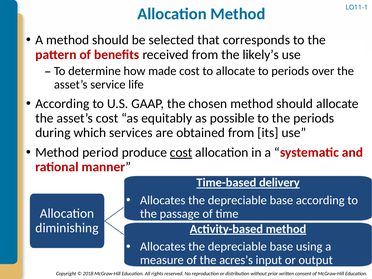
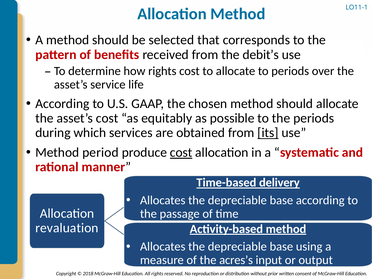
likely’s: likely’s -> debit’s
how made: made -> rights
its underline: none -> present
diminishing: diminishing -> revaluation
